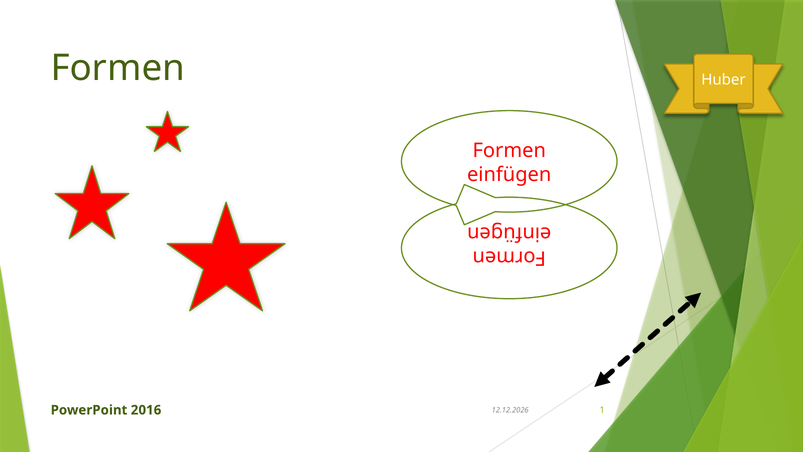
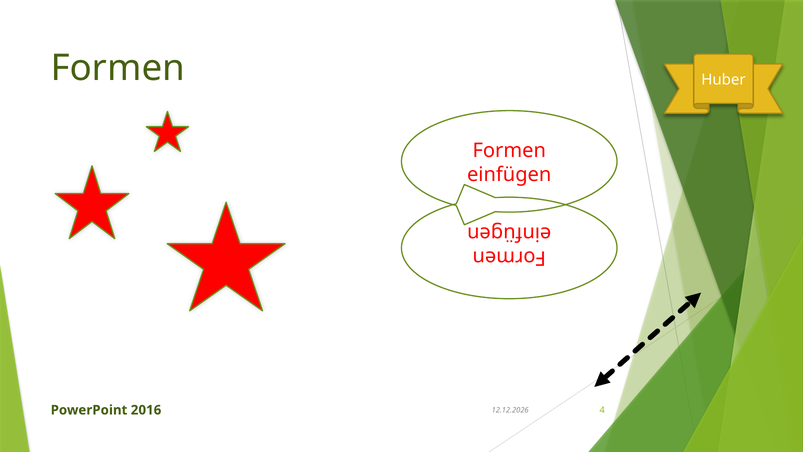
1: 1 -> 4
